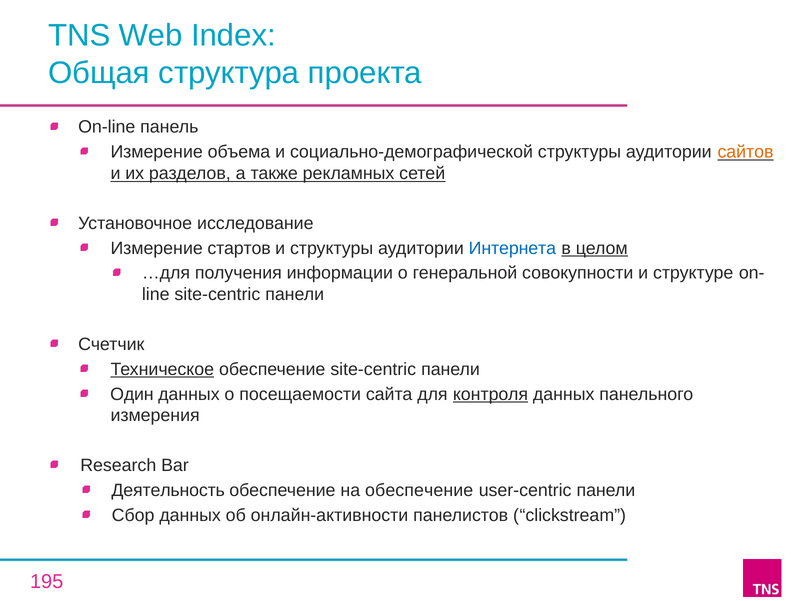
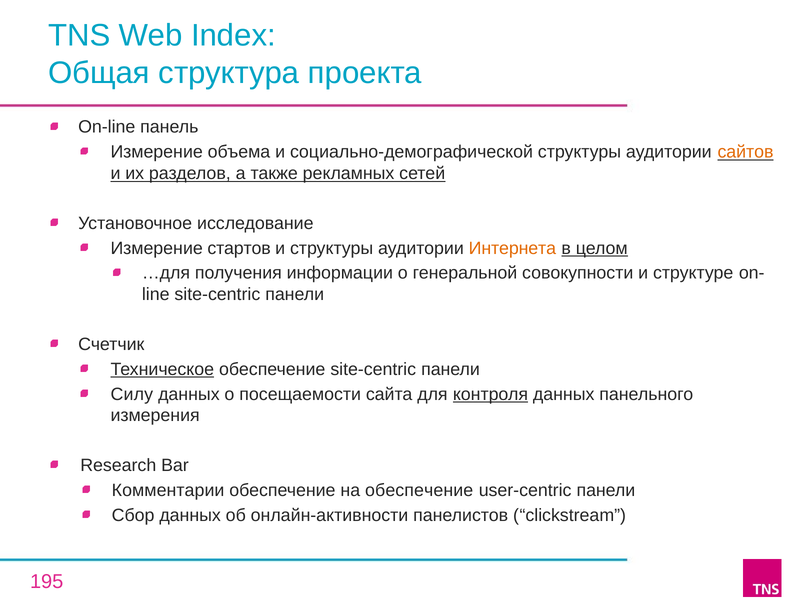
Интернета colour: blue -> orange
Один: Один -> Силу
Деятельность: Деятельность -> Комментарии
